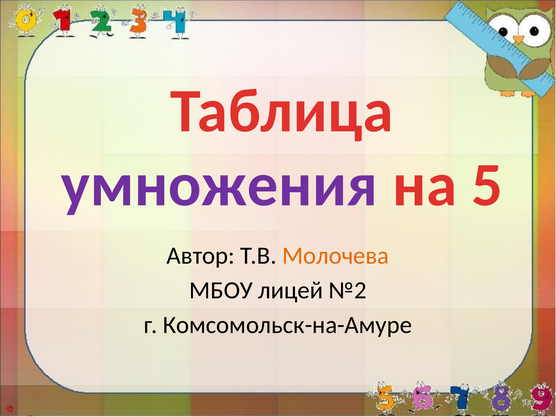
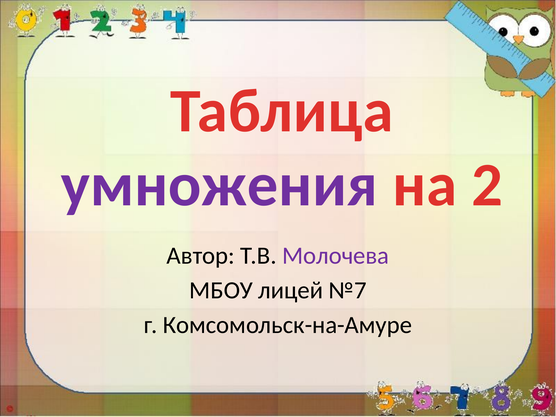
5: 5 -> 2
Молочева colour: orange -> purple
№2: №2 -> №7
